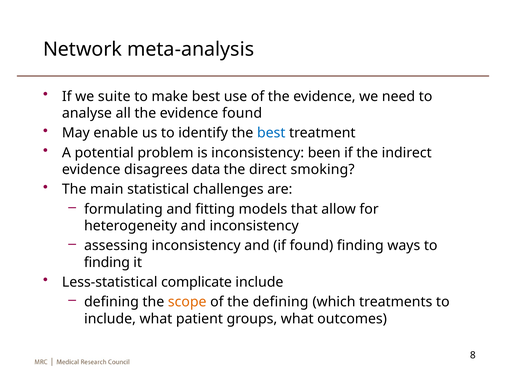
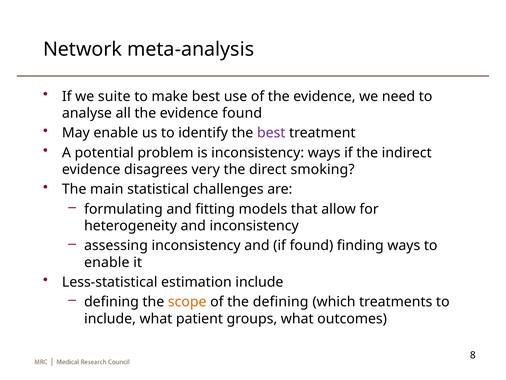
best at (271, 133) colour: blue -> purple
inconsistency been: been -> ways
data: data -> very
finding at (107, 262): finding -> enable
complicate: complicate -> estimation
